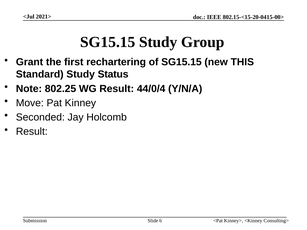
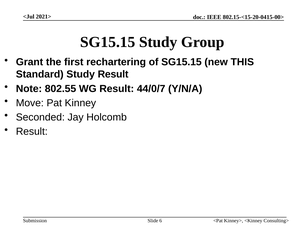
Study Status: Status -> Result
802.25: 802.25 -> 802.55
44/0/4: 44/0/4 -> 44/0/7
